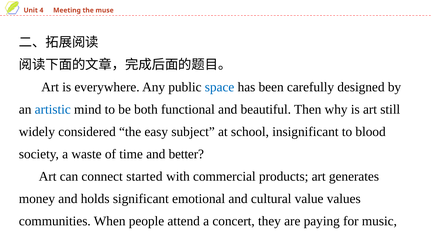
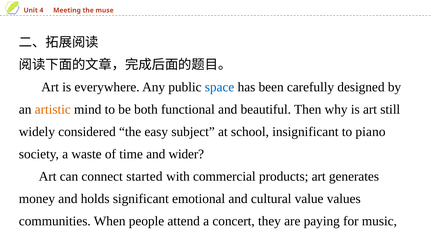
artistic colour: blue -> orange
blood: blood -> piano
better: better -> wider
